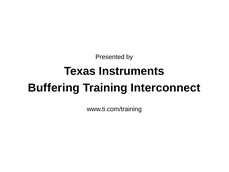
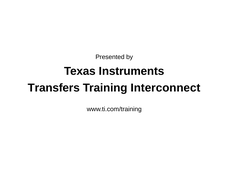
Buffering: Buffering -> Transfers
